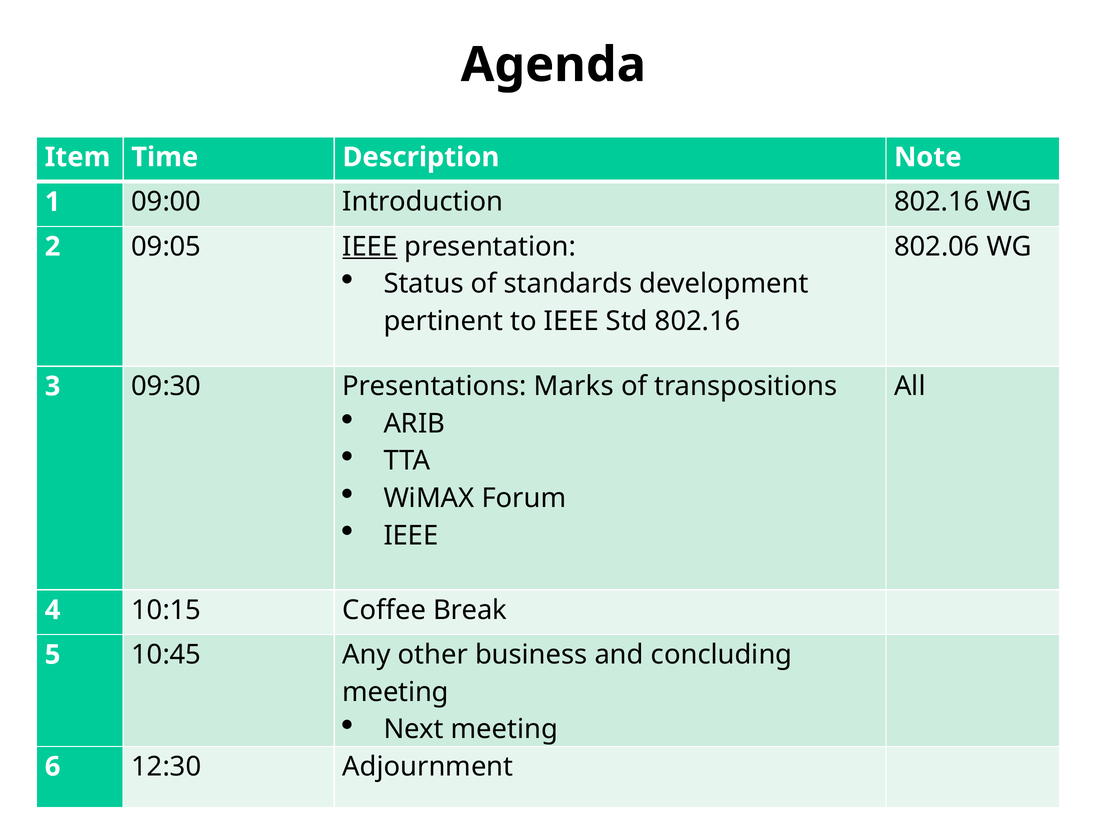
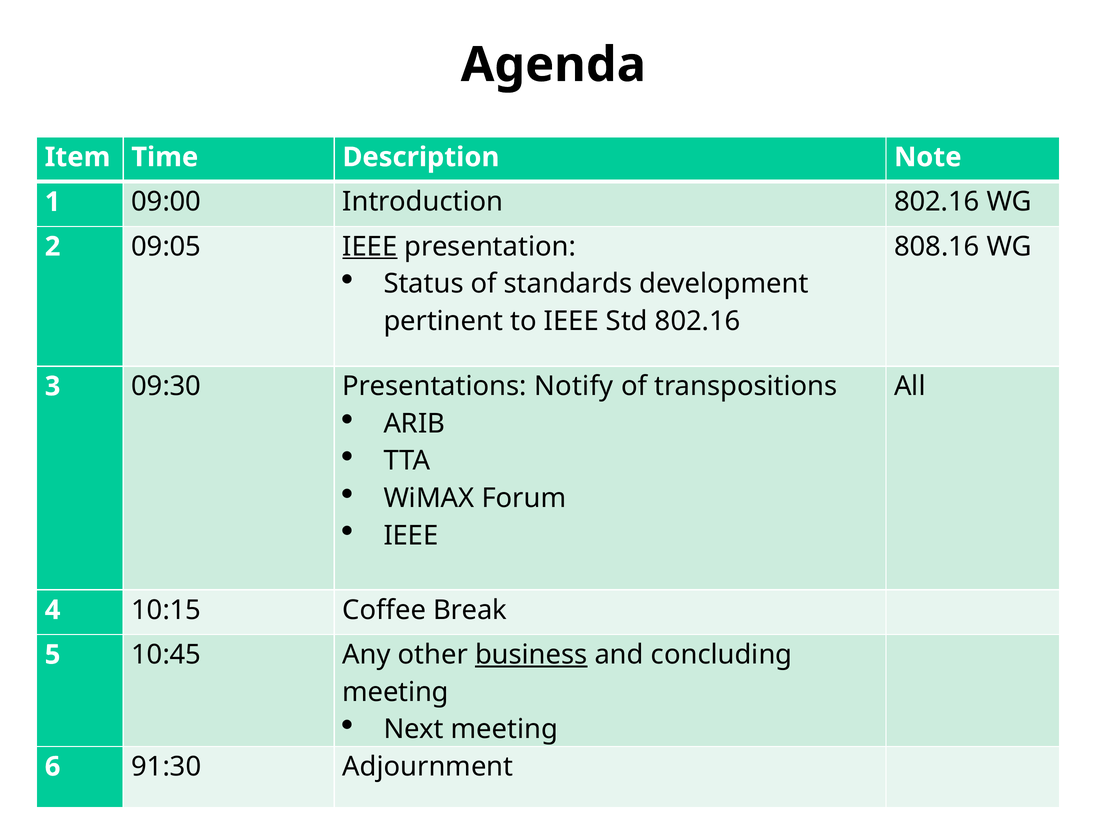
802.06: 802.06 -> 808.16
Marks: Marks -> Notify
business underline: none -> present
12:30: 12:30 -> 91:30
